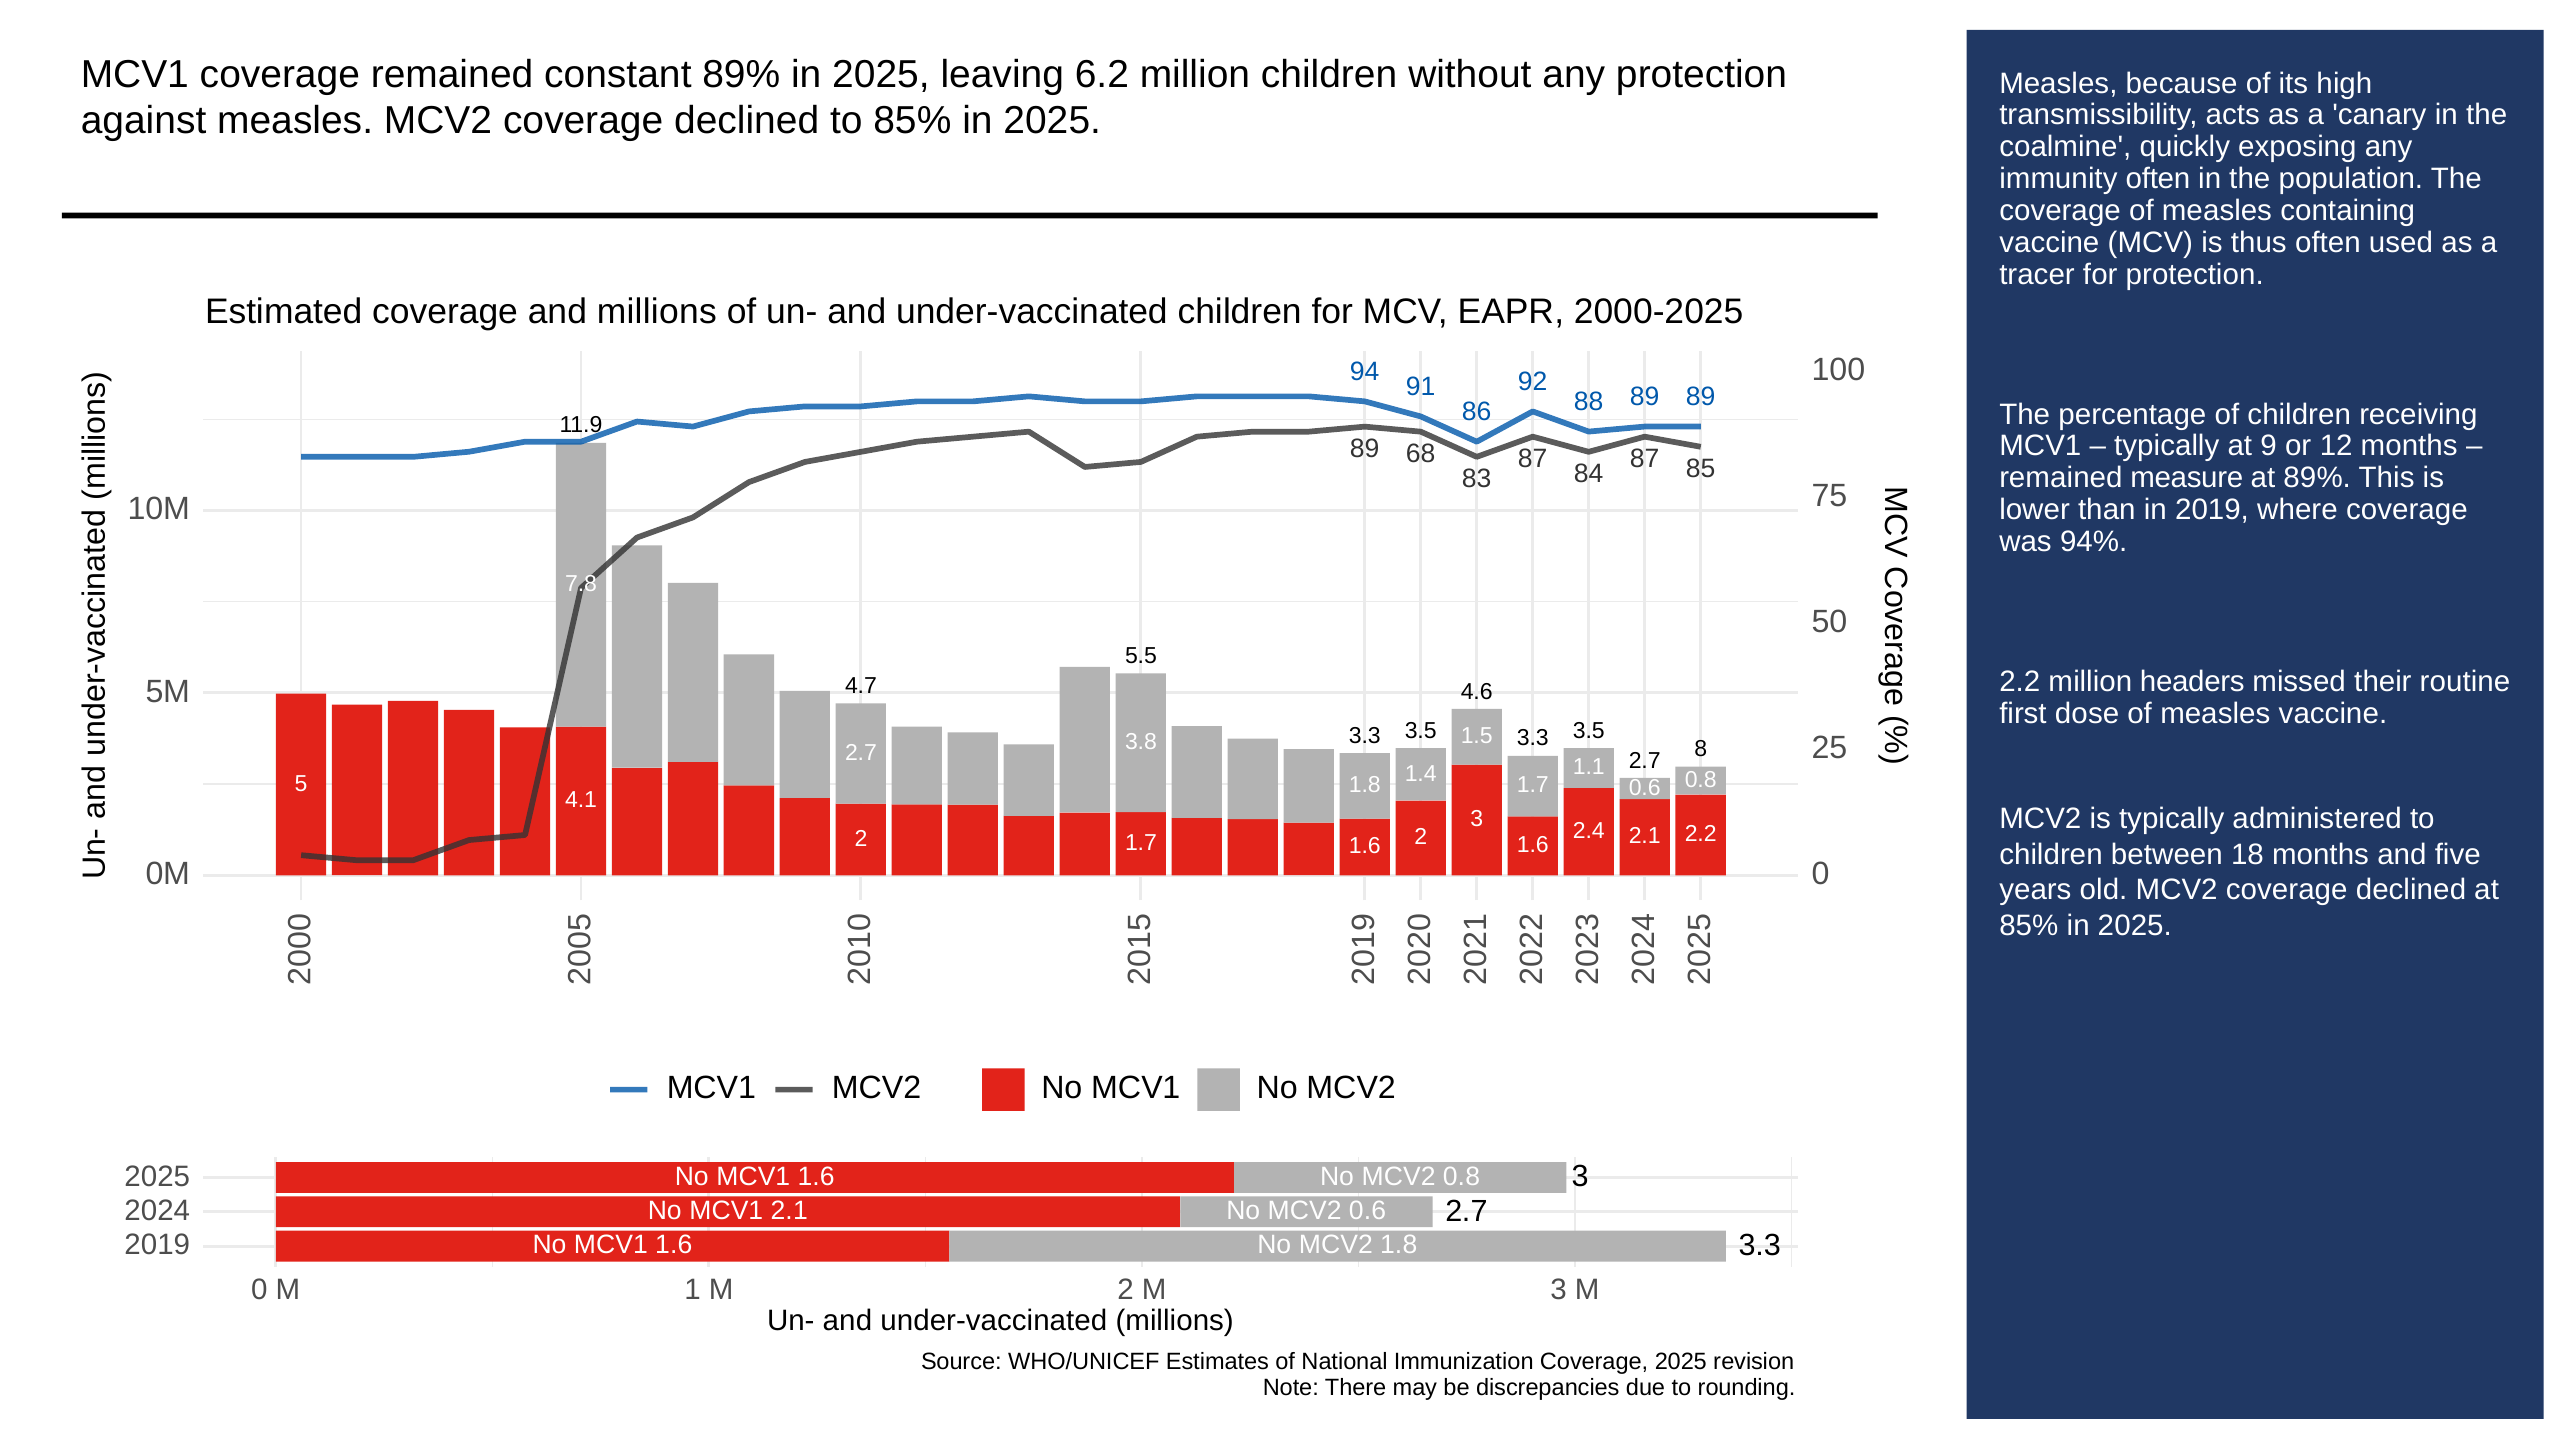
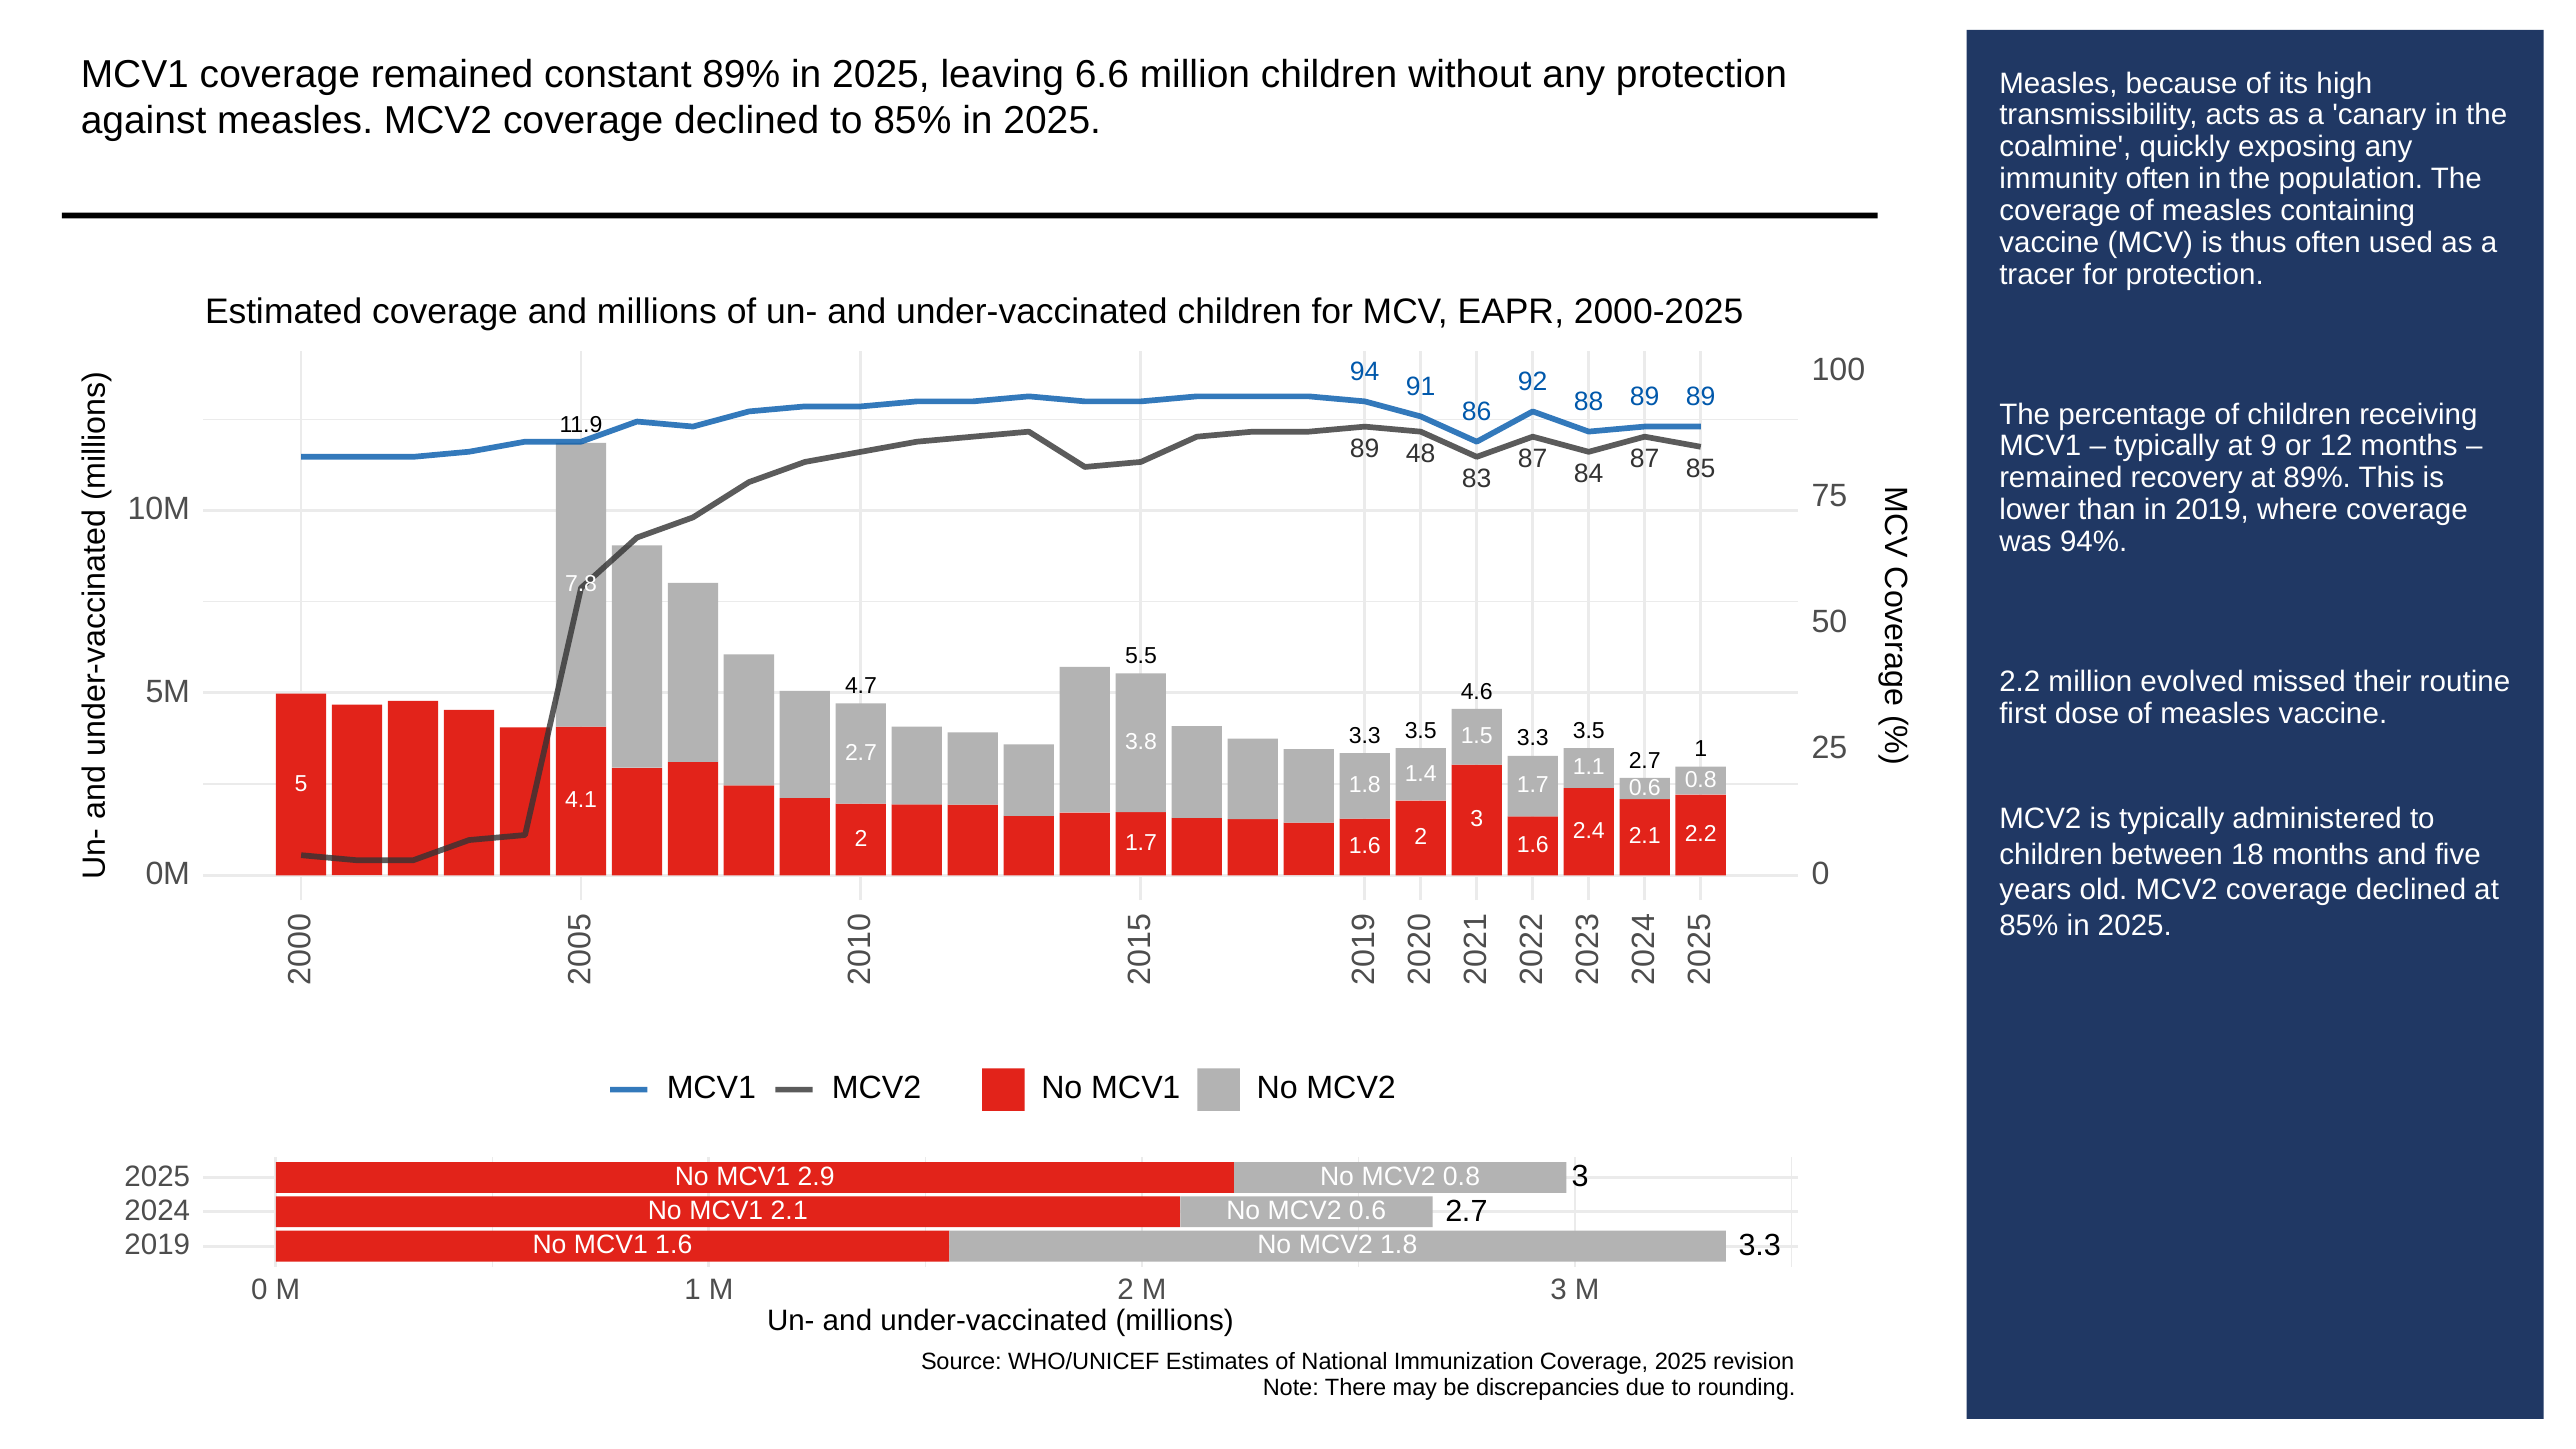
6.2: 6.2 -> 6.6
68: 68 -> 48
measure: measure -> recovery
headers: headers -> evolved
2.7 8: 8 -> 1
1.6 at (816, 1176): 1.6 -> 2.9
